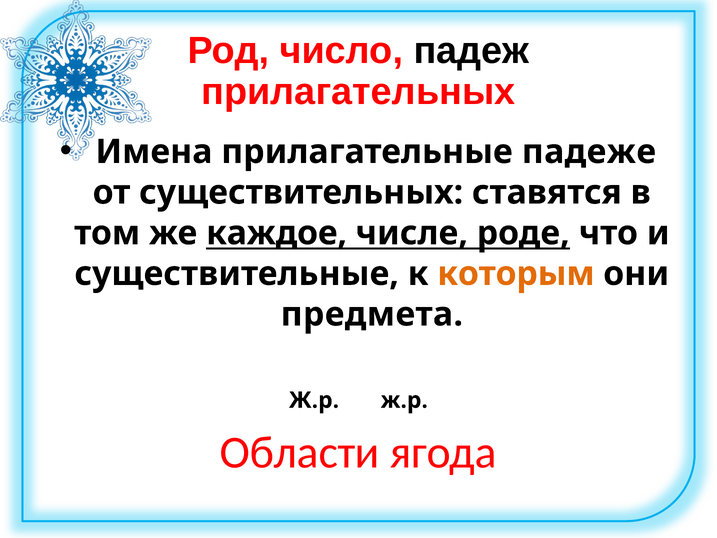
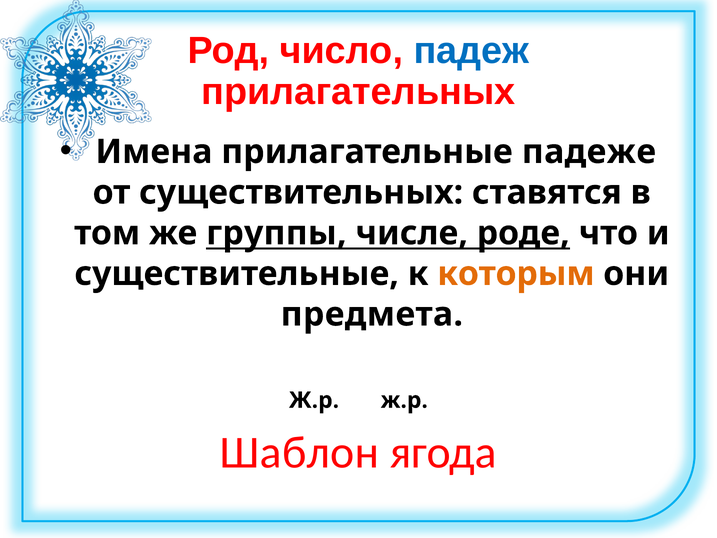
падеж colour: black -> blue
каждое: каждое -> группы
Области: Области -> Шаблон
